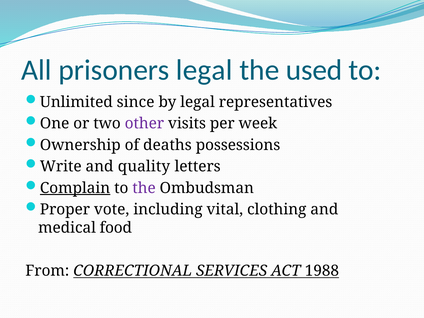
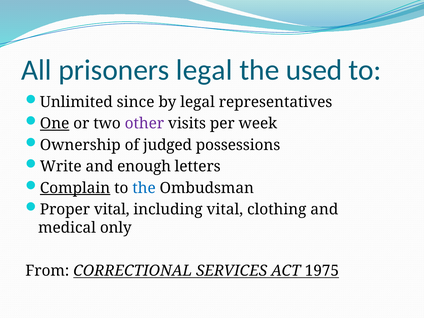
One underline: none -> present
deaths: deaths -> judged
quality: quality -> enough
the at (144, 188) colour: purple -> blue
Proper vote: vote -> vital
food: food -> only
1988: 1988 -> 1975
